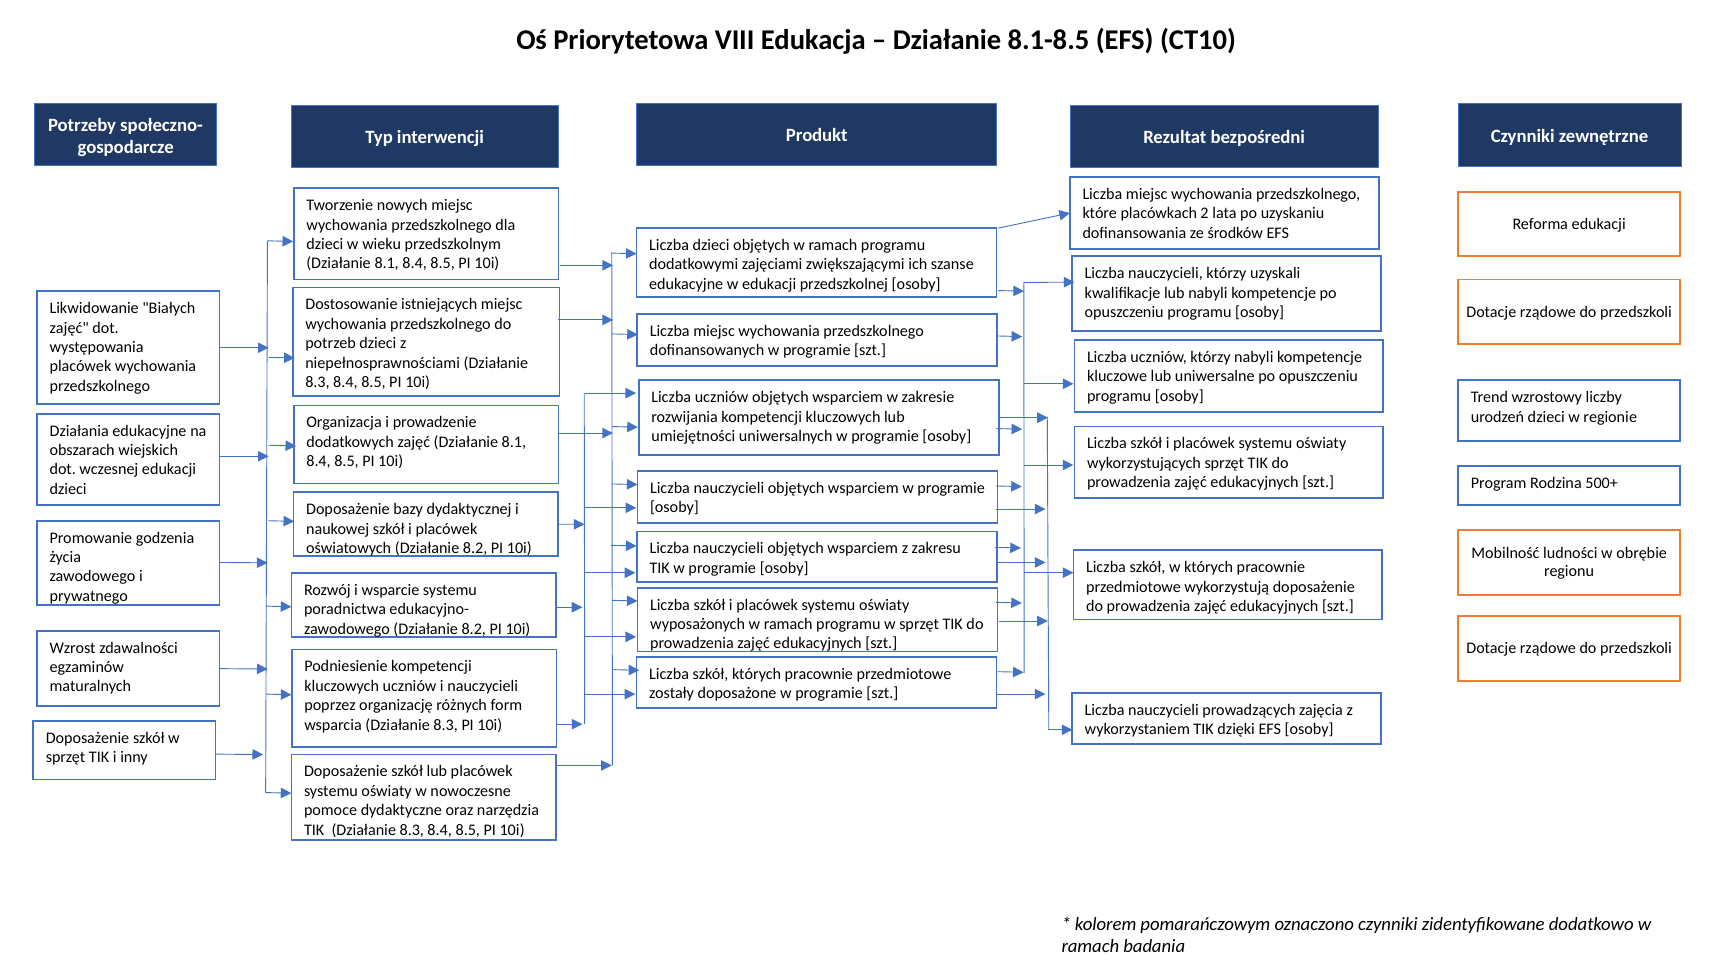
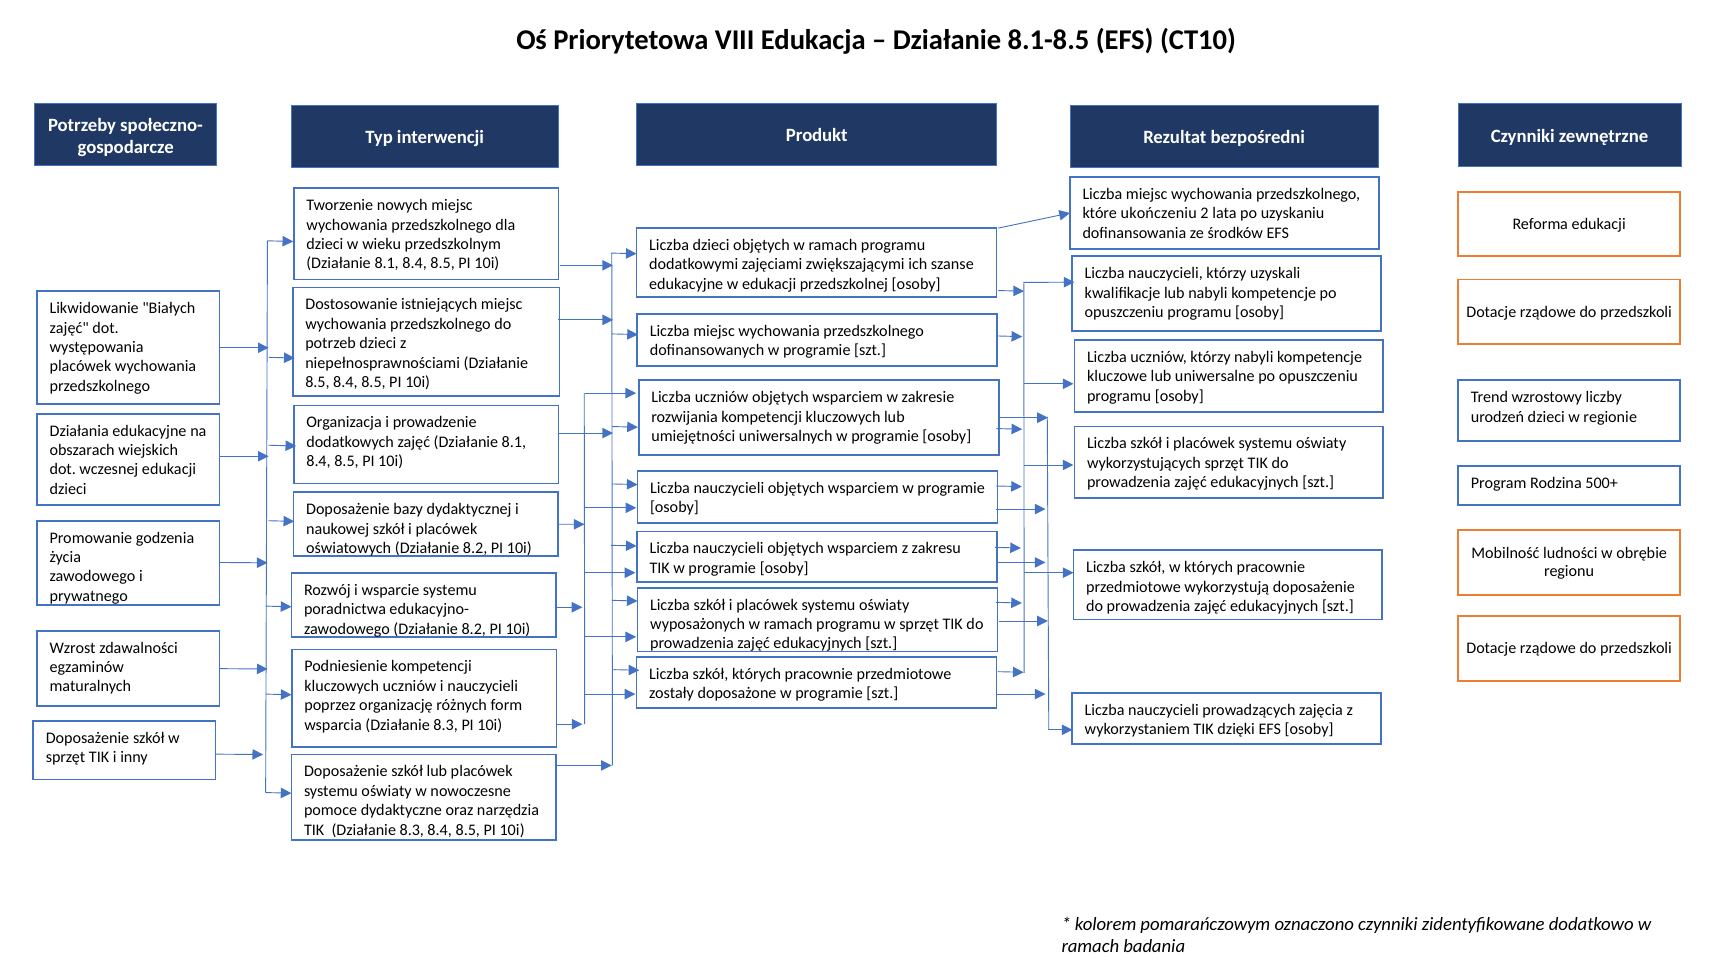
placówkach: placówkach -> ukończeniu
8.3 at (317, 382): 8.3 -> 8.5
